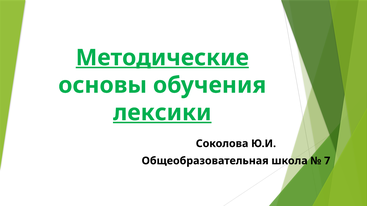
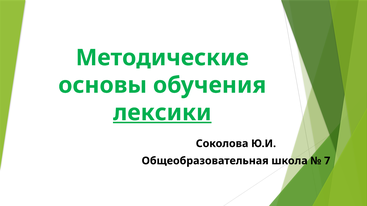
Методические underline: present -> none
